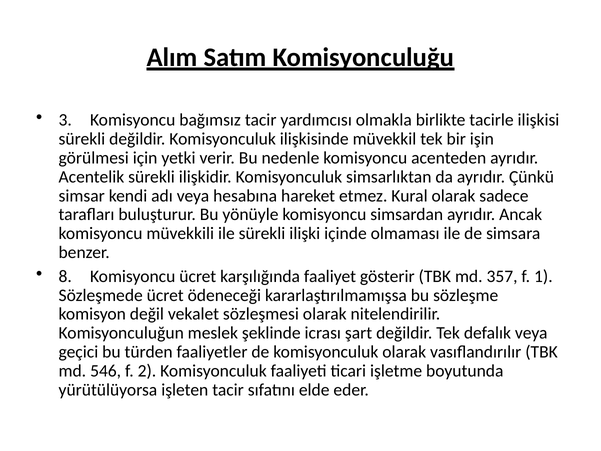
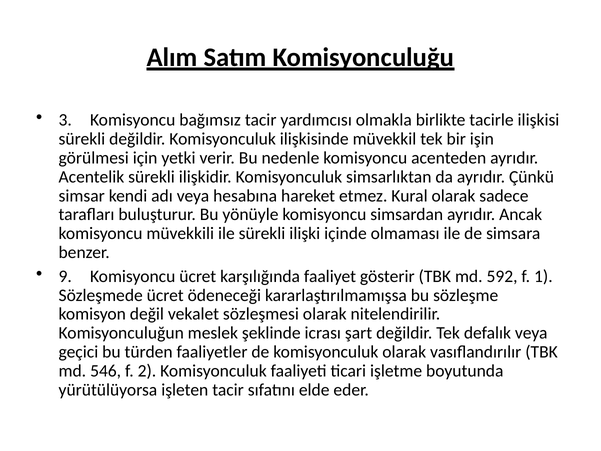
8: 8 -> 9
357: 357 -> 592
